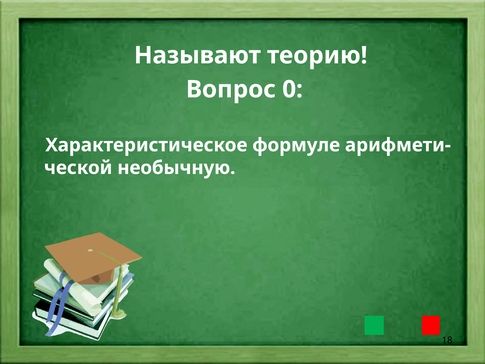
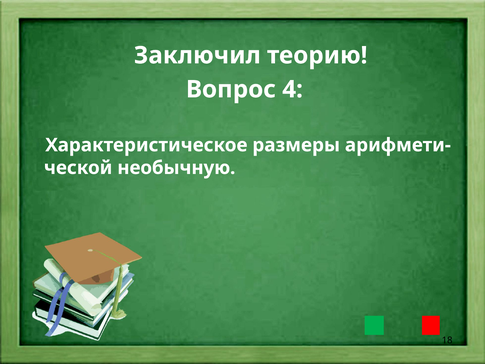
Называют: Называют -> Заключил
0: 0 -> 4
формуле: формуле -> размеры
